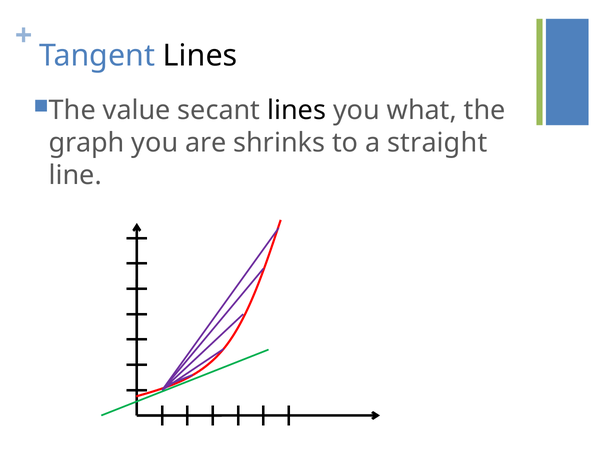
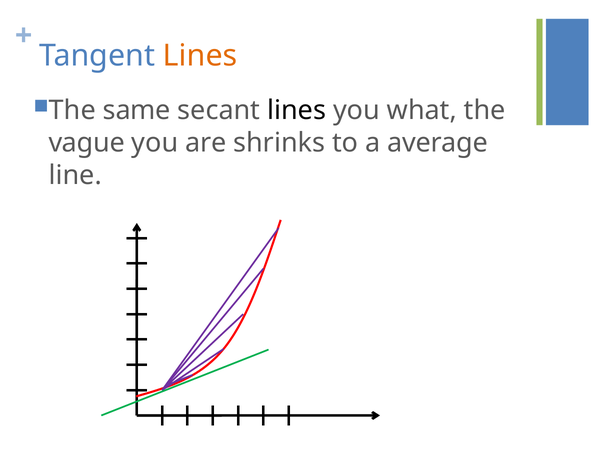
Lines at (200, 56) colour: black -> orange
value: value -> same
graph: graph -> vague
straight: straight -> average
